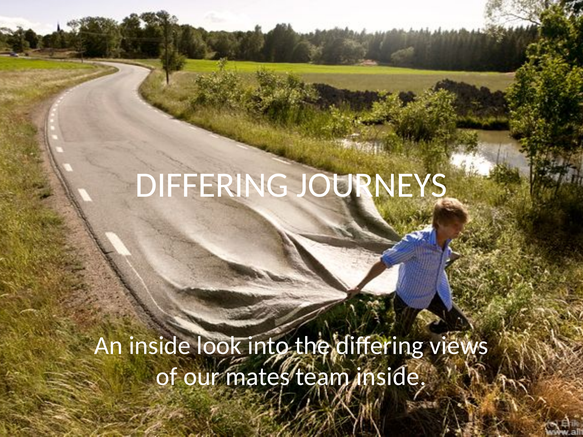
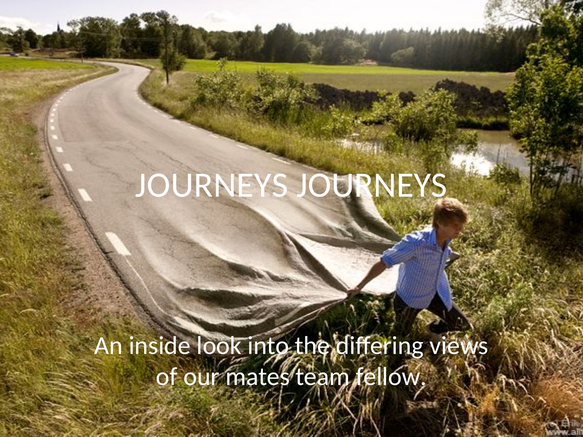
DIFFERING at (212, 185): DIFFERING -> JOURNEYS
team inside: inside -> fellow
